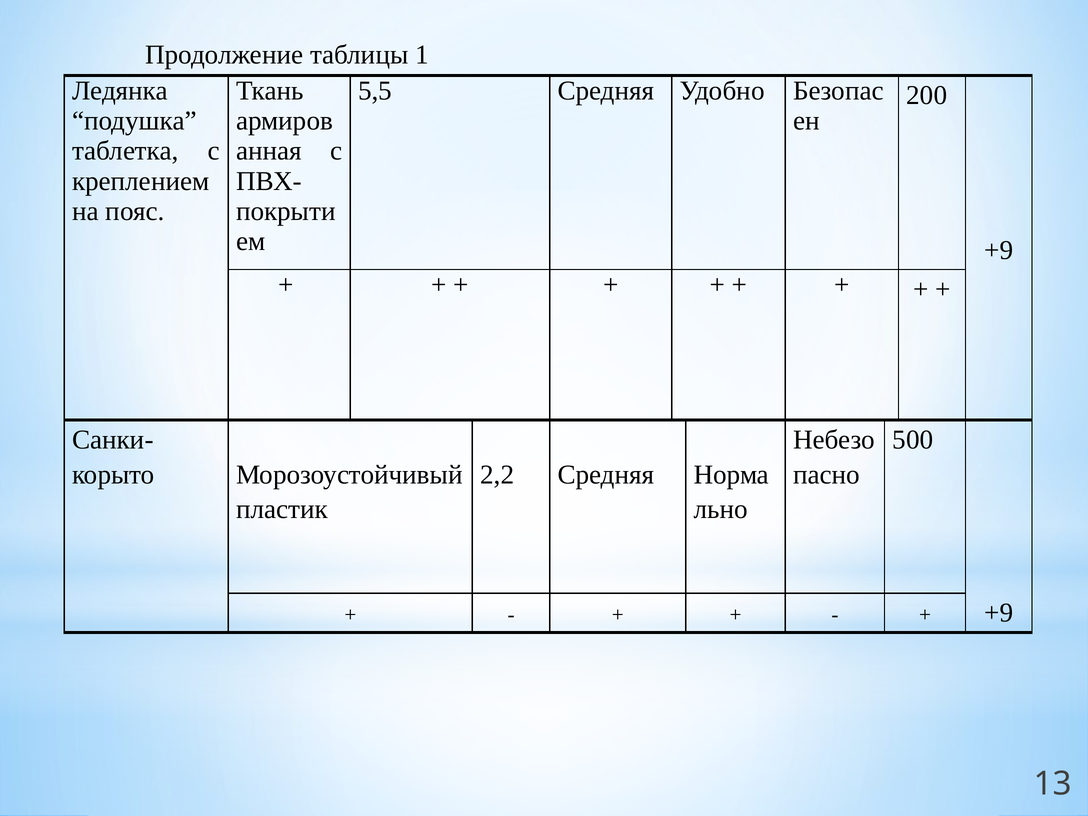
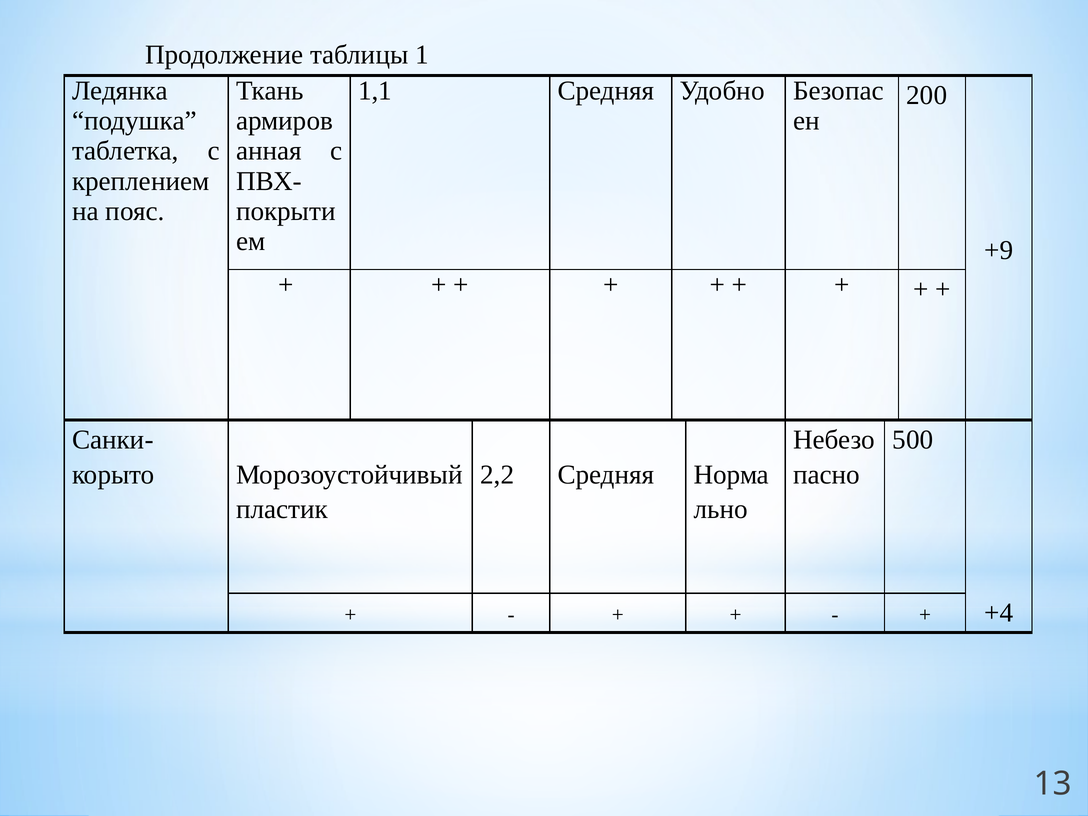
5,5: 5,5 -> 1,1
+9 at (999, 613): +9 -> +4
